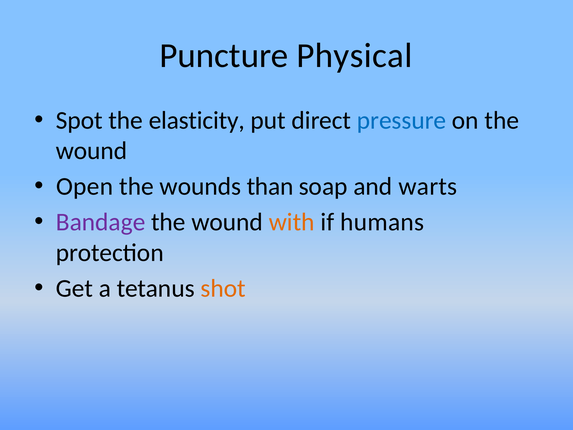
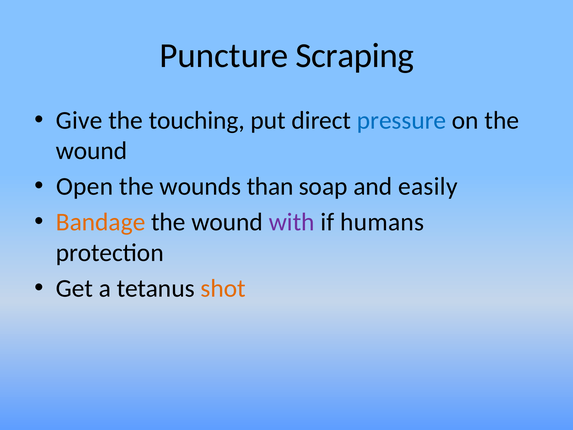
Physical: Physical -> Scraping
Spot: Spot -> Give
elasticity: elasticity -> touching
warts: warts -> easily
Bandage colour: purple -> orange
with colour: orange -> purple
